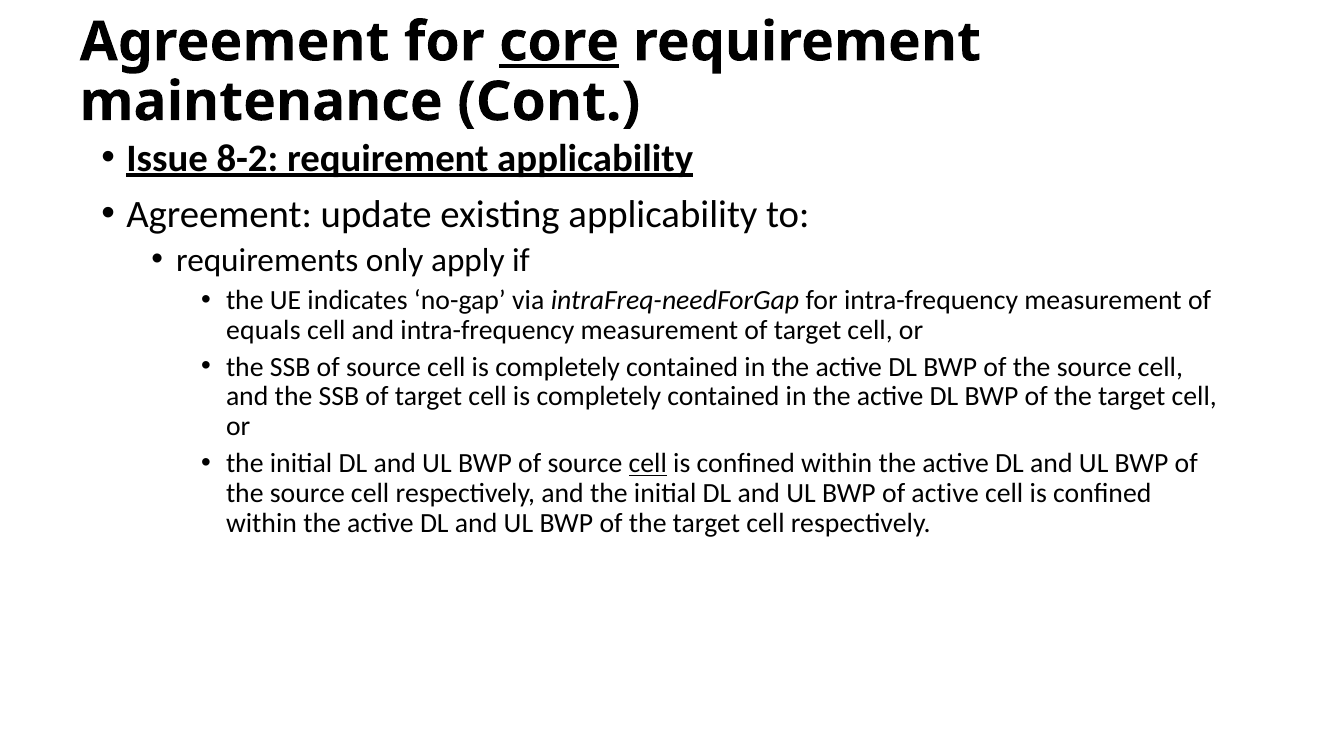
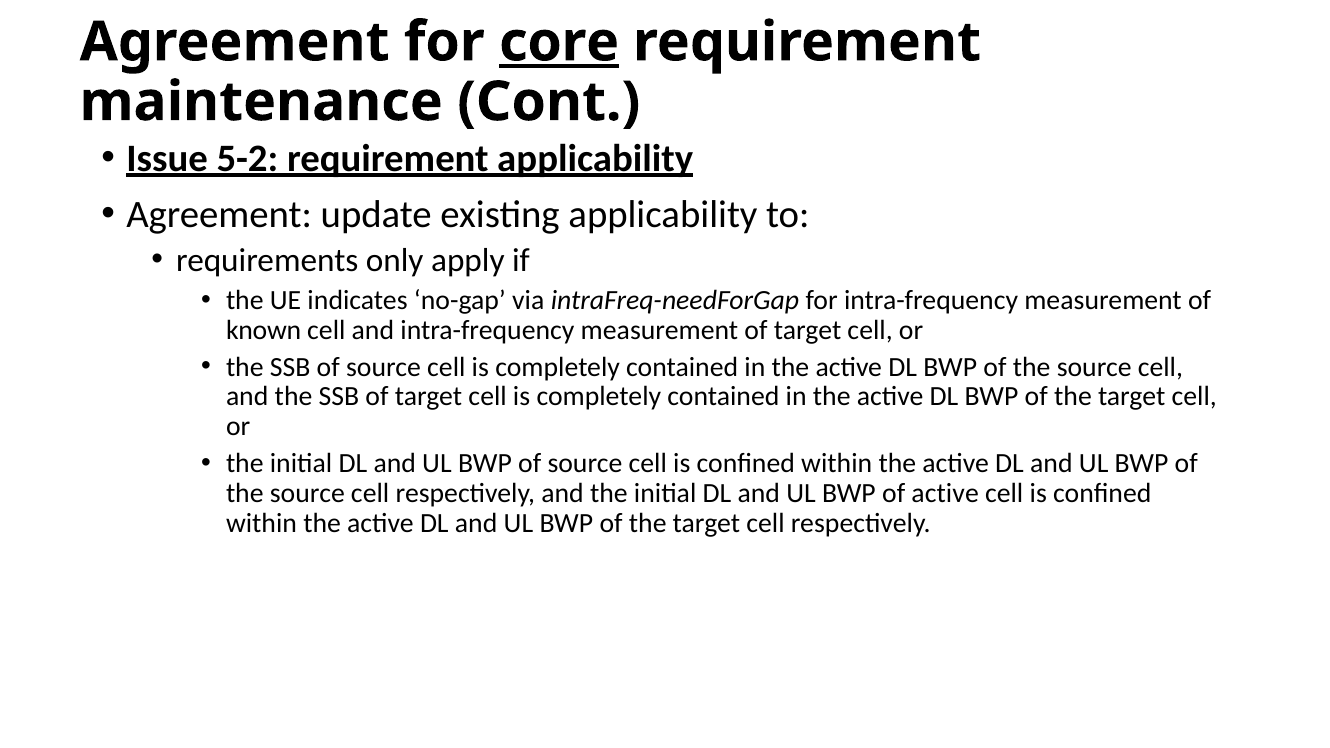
8-2: 8-2 -> 5-2
equals: equals -> known
cell at (648, 464) underline: present -> none
